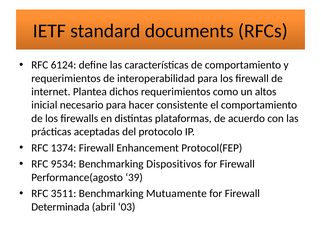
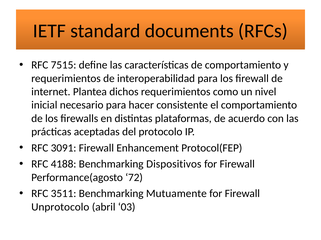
6124: 6124 -> 7515
altos: altos -> nivel
1374: 1374 -> 3091
9534: 9534 -> 4188
39: 39 -> 72
Determinada: Determinada -> Unprotocolo
